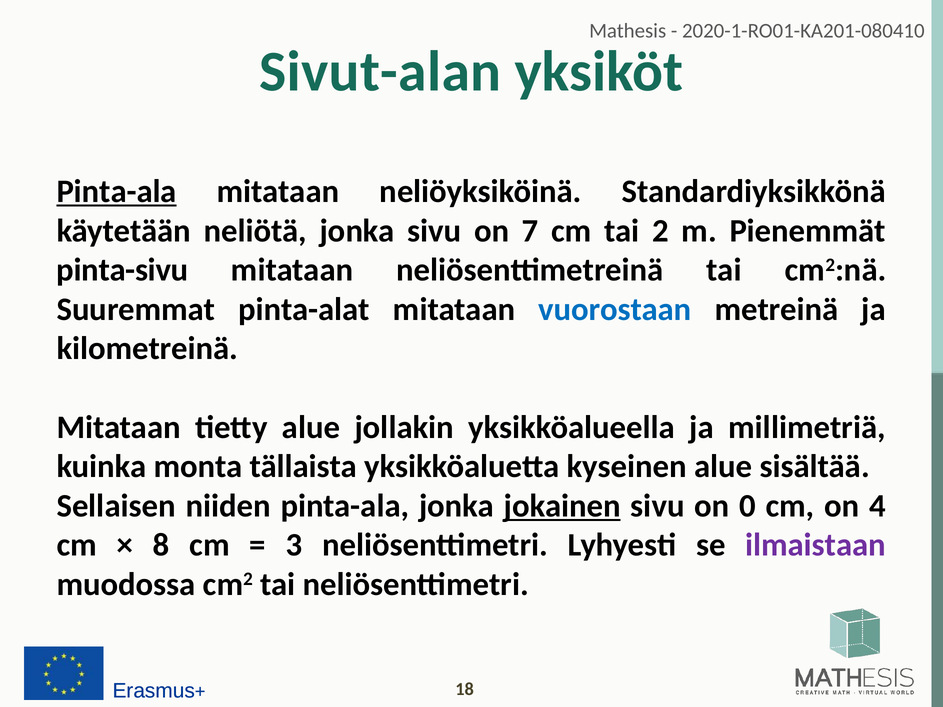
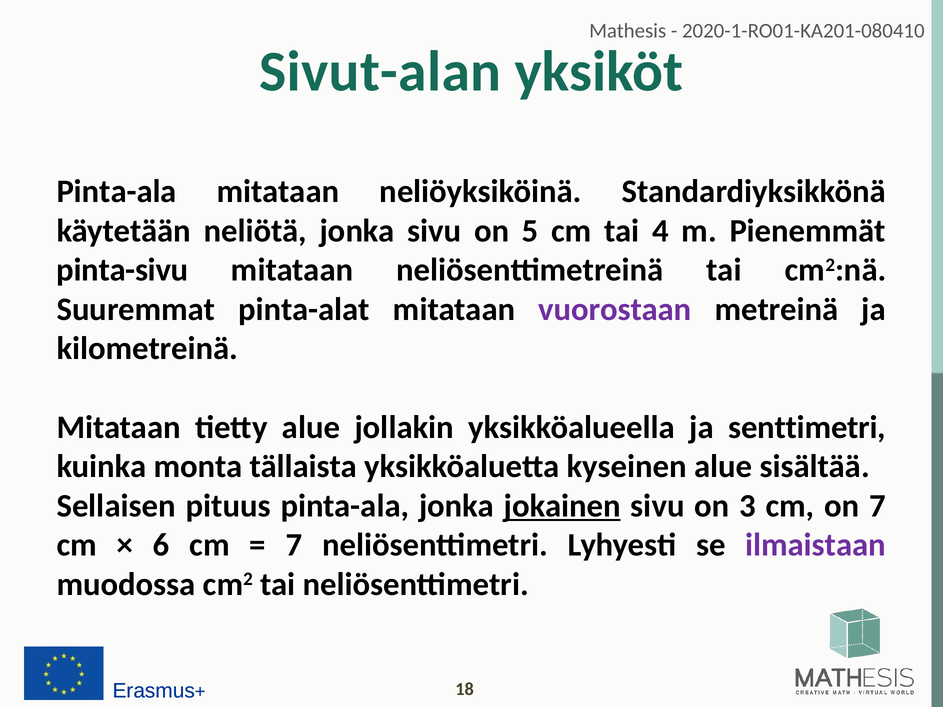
Pinta-ala at (117, 192) underline: present -> none
7: 7 -> 5
2: 2 -> 4
vuorostaan colour: blue -> purple
millimetriä: millimetriä -> senttimetri
niiden: niiden -> pituus
0: 0 -> 3
on 4: 4 -> 7
8: 8 -> 6
3 at (294, 545): 3 -> 7
